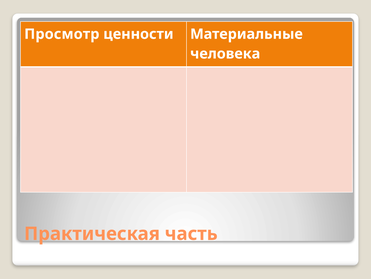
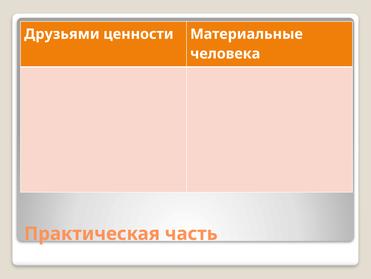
Просмотр: Просмотр -> Друзьями
